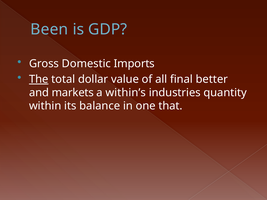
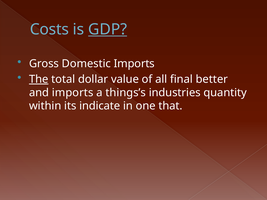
Been: Been -> Costs
GDP underline: none -> present
and markets: markets -> imports
within’s: within’s -> things’s
balance: balance -> indicate
